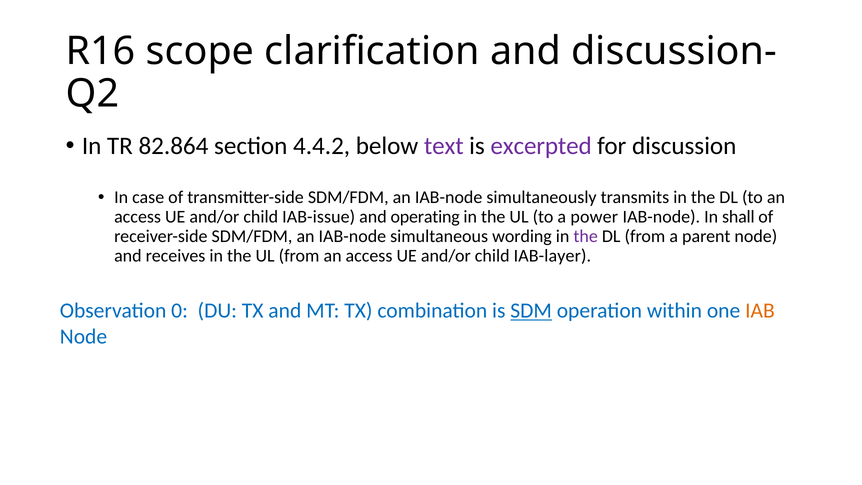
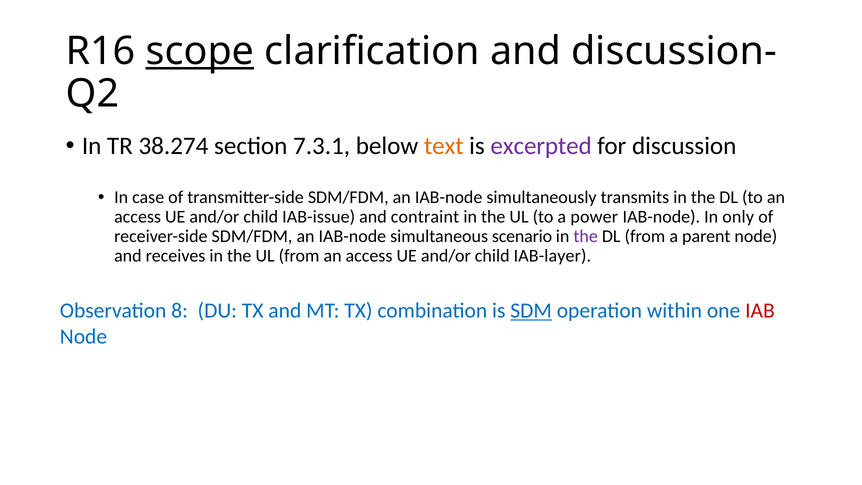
scope underline: none -> present
82.864: 82.864 -> 38.274
4.4.2: 4.4.2 -> 7.3.1
text colour: purple -> orange
operating: operating -> contraint
shall: shall -> only
wording: wording -> scenario
0: 0 -> 8
IAB colour: orange -> red
